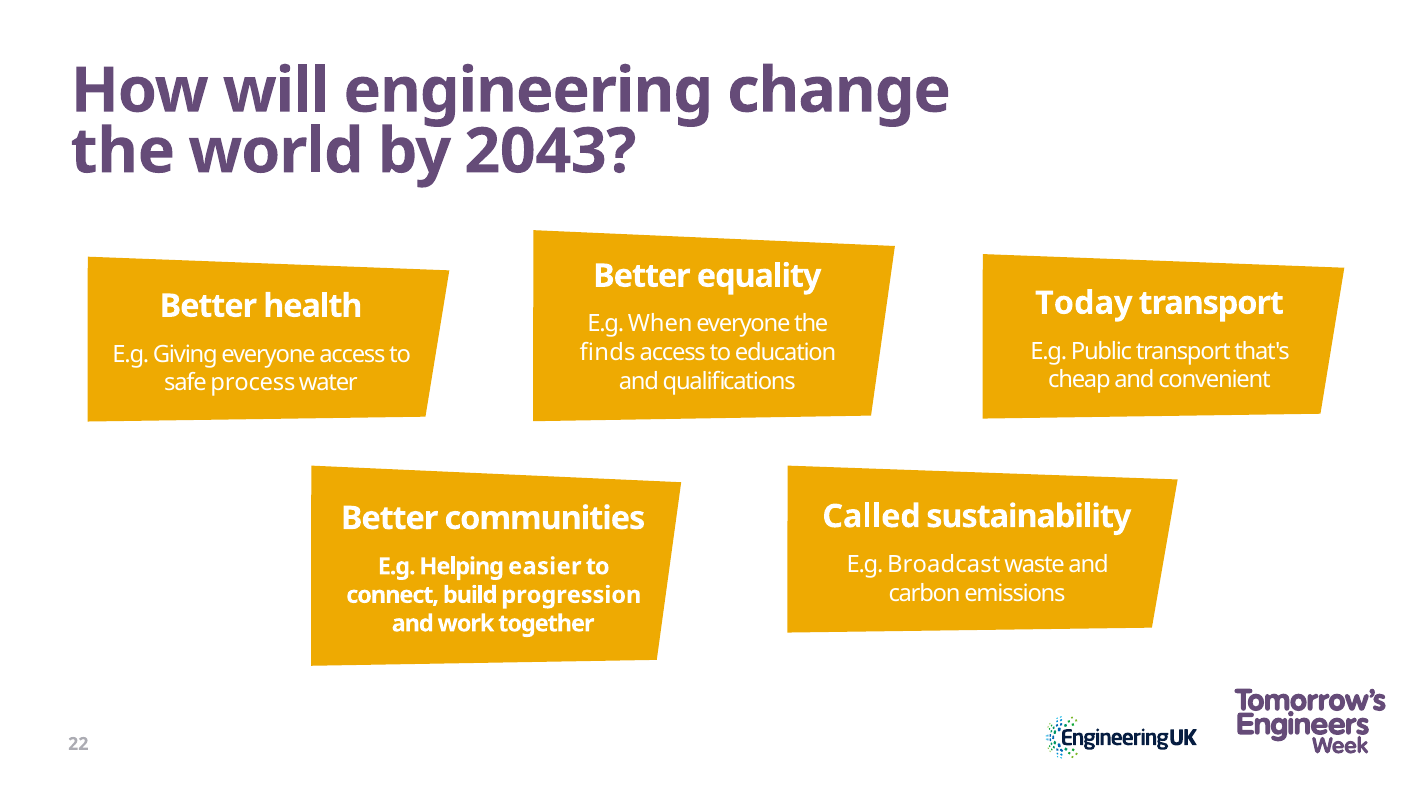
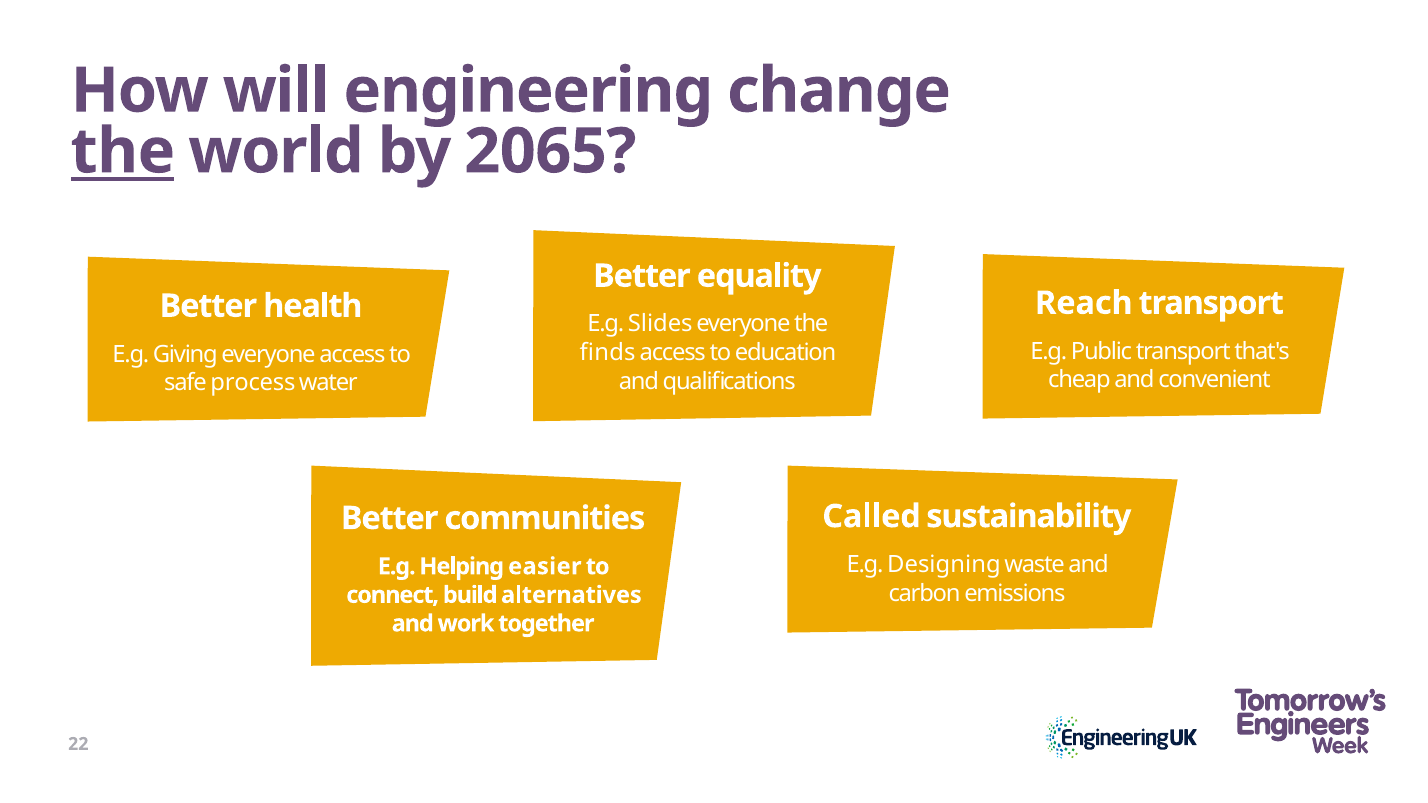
the at (123, 152) underline: none -> present
2043: 2043 -> 2065
Today: Today -> Reach
When: When -> Slides
Broadcast: Broadcast -> Designing
progression: progression -> alternatives
